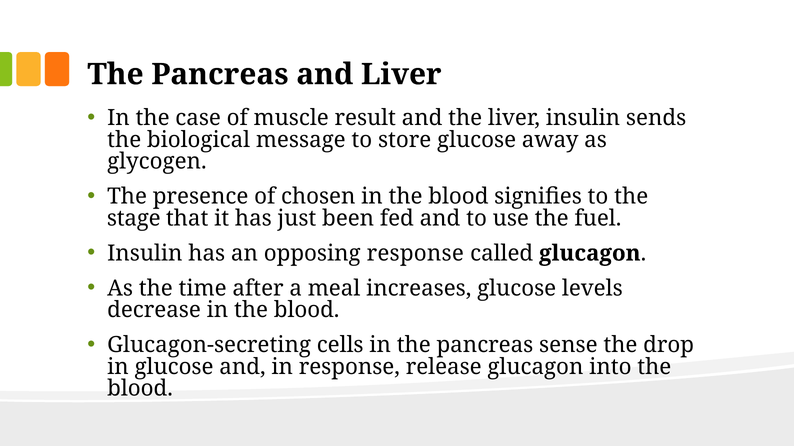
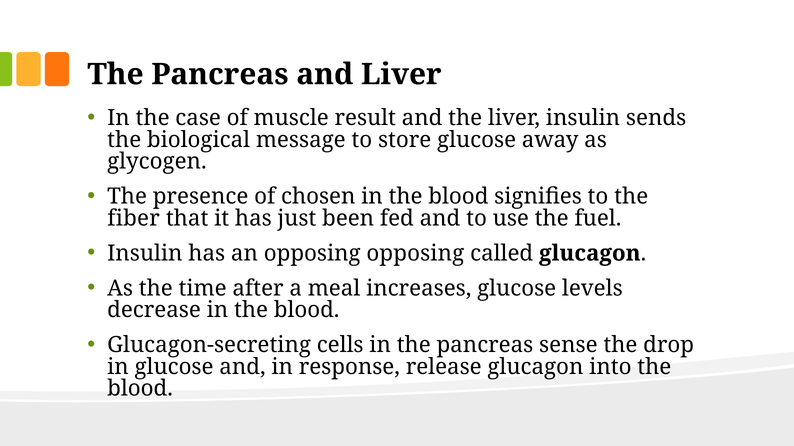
stage: stage -> fiber
opposing response: response -> opposing
